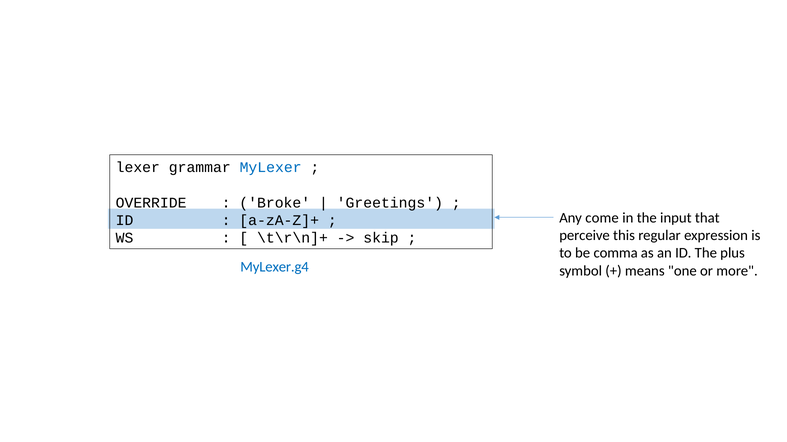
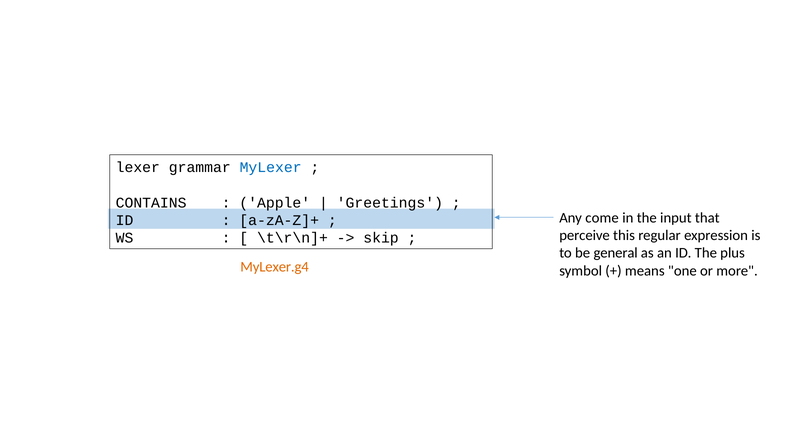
OVERRIDE: OVERRIDE -> CONTAINS
Broke: Broke -> Apple
comma: comma -> general
MyLexer.g4 colour: blue -> orange
